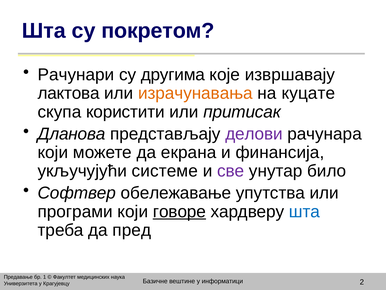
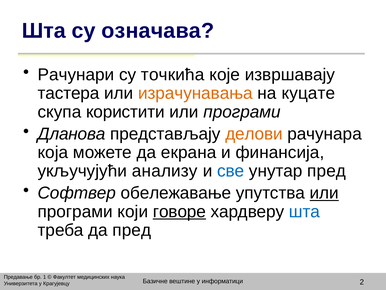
покретом: покретом -> означава
другима: другима -> точкића
лактова: лактова -> тастера
притисак at (242, 112): притисак -> програми
делови colour: purple -> orange
који at (53, 152): који -> која
системе: системе -> анализу
све colour: purple -> blue
унутар било: било -> пред
или at (324, 193) underline: none -> present
